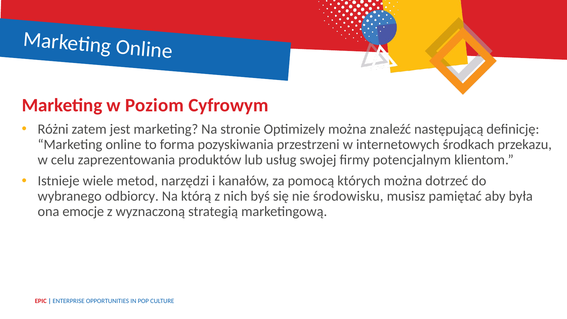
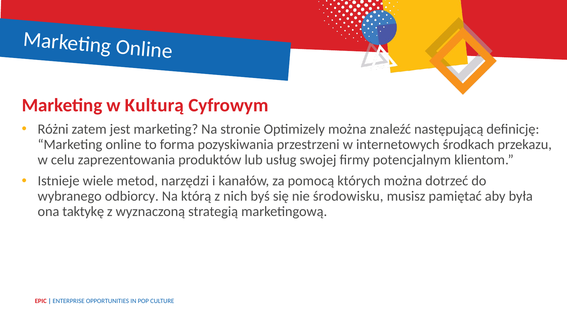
Poziom: Poziom -> Kulturą
emocje: emocje -> taktykę
